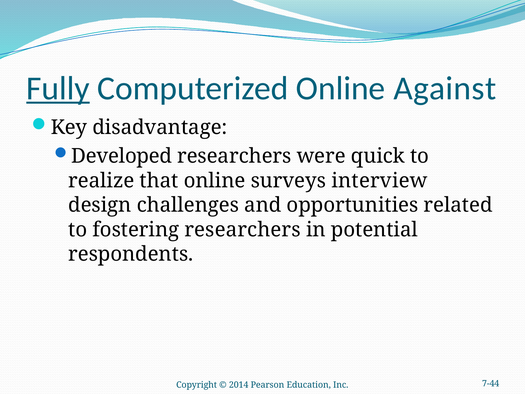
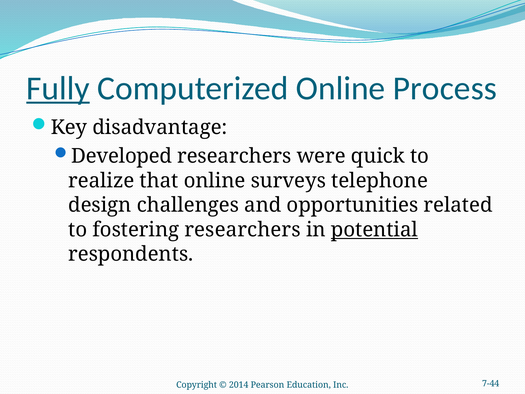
Against: Against -> Process
interview: interview -> telephone
potential underline: none -> present
